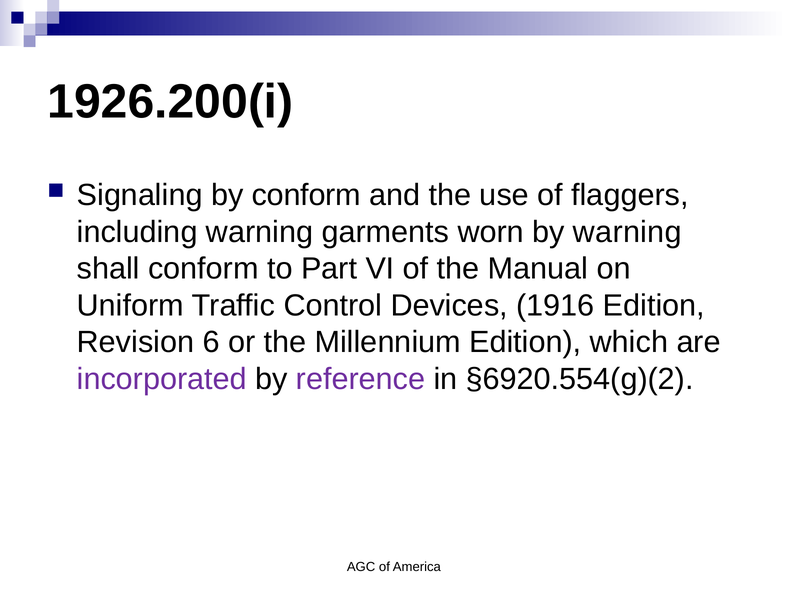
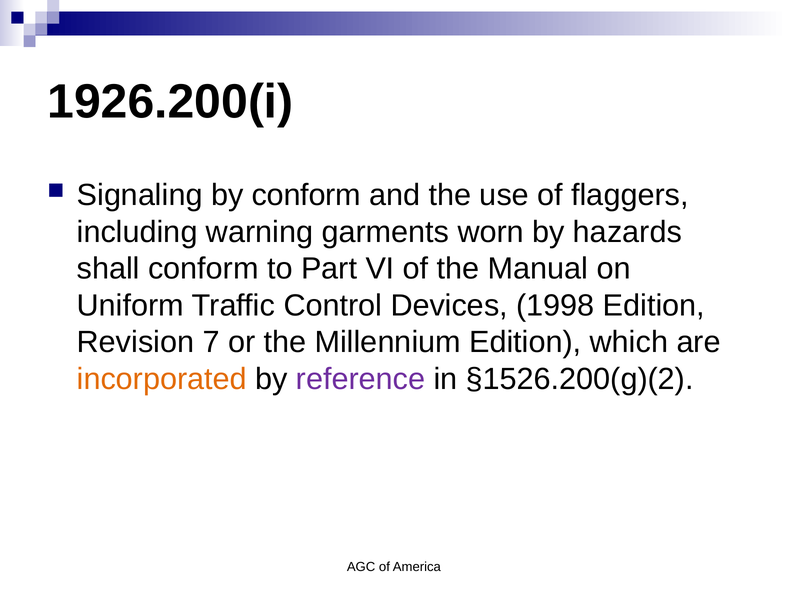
by warning: warning -> hazards
1916: 1916 -> 1998
6: 6 -> 7
incorporated colour: purple -> orange
§6920.554(g)(2: §6920.554(g)(2 -> §1526.200(g)(2
